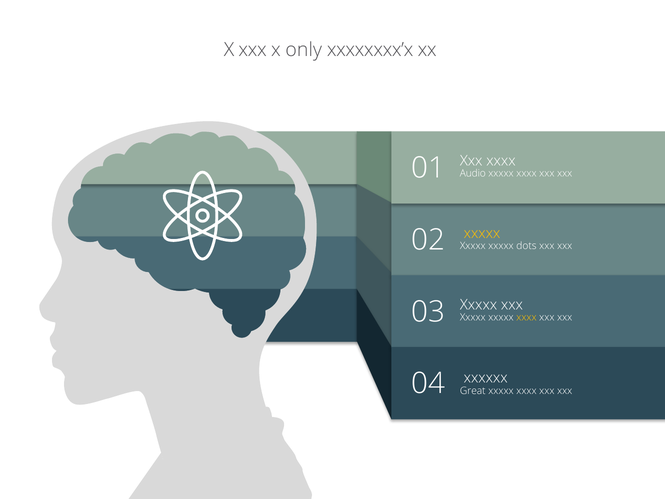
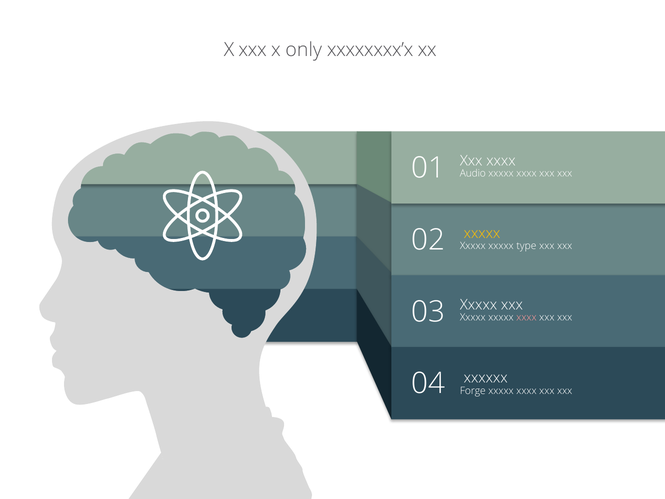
dots: dots -> type
xxxx at (526, 317) colour: yellow -> pink
Great: Great -> Forge
